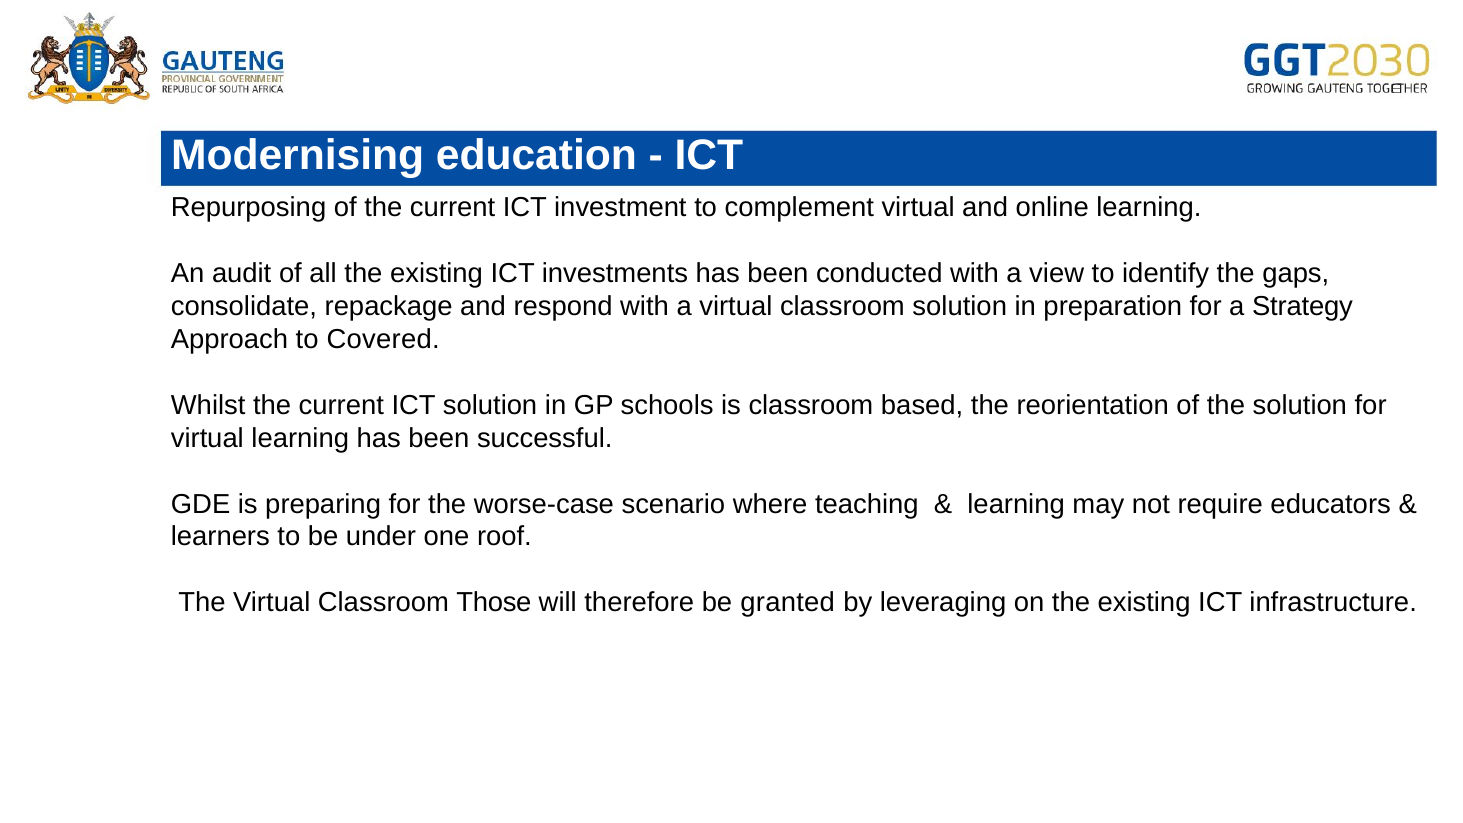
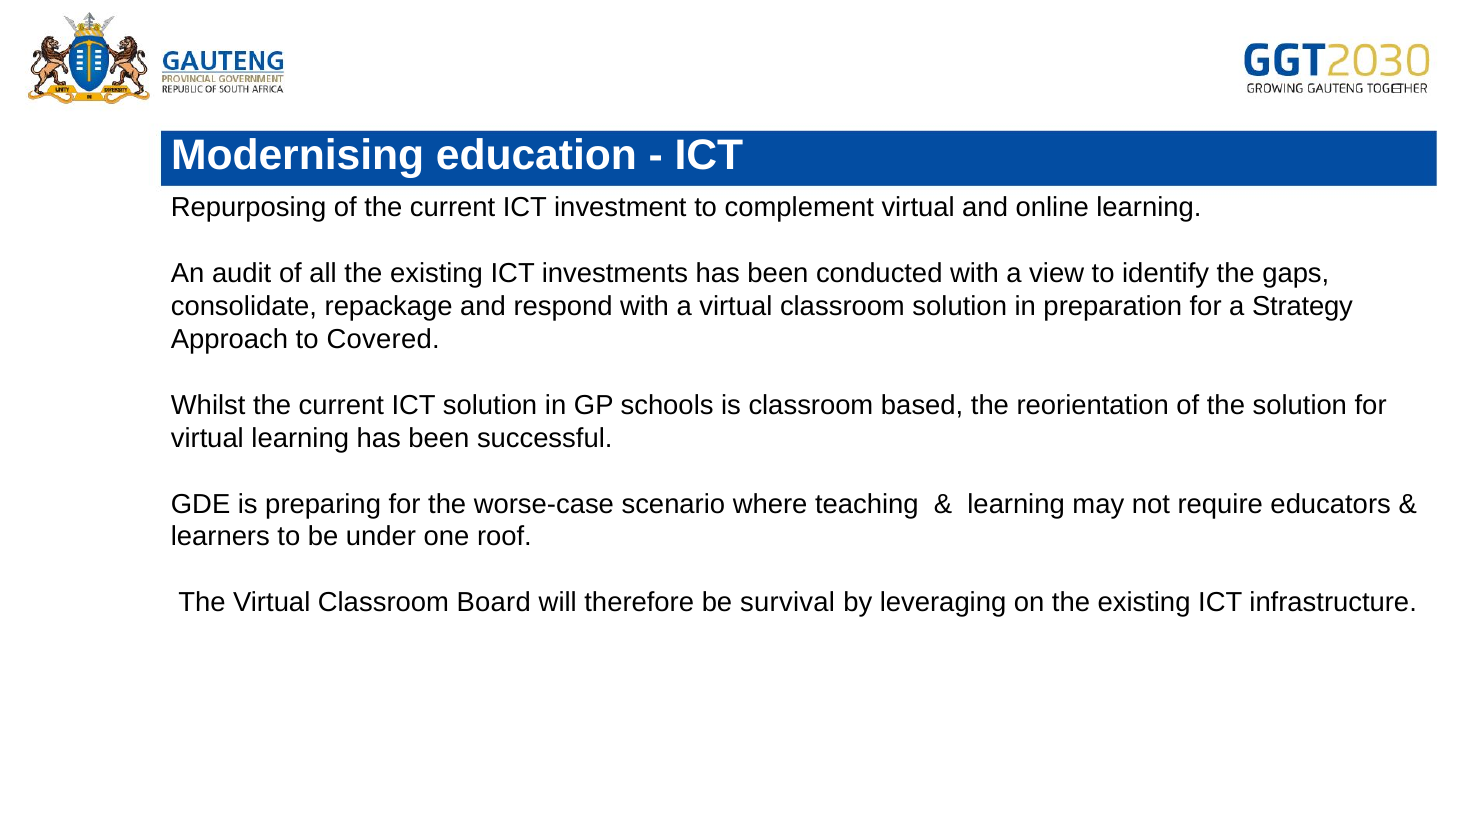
Those: Those -> Board
granted: granted -> survival
